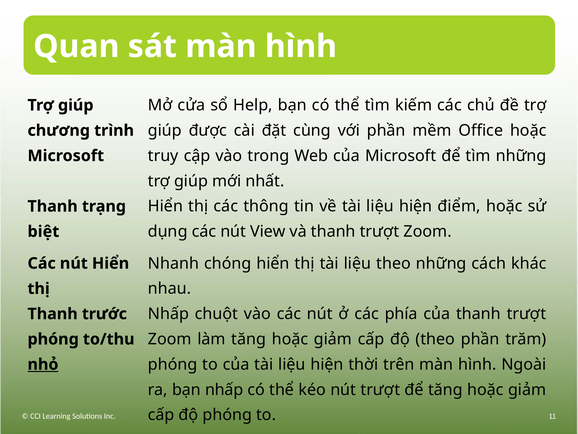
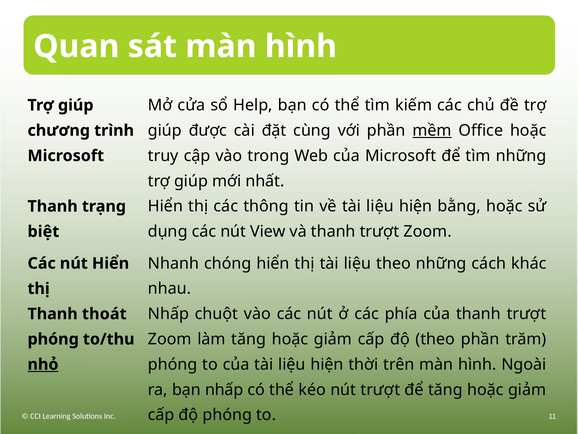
mềm underline: none -> present
điểm: điểm -> bằng
trước: trước -> thoát
